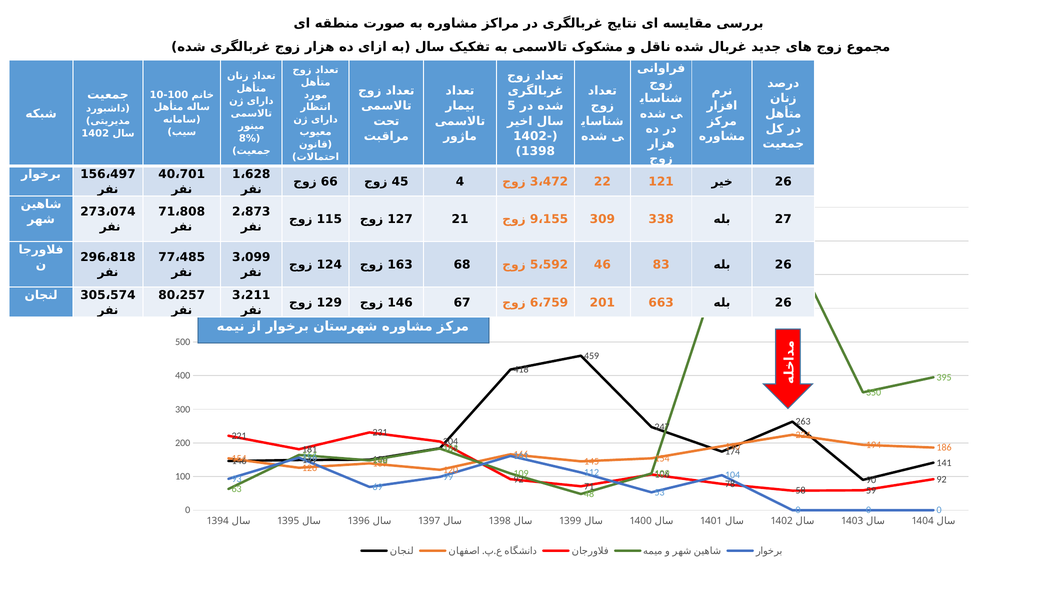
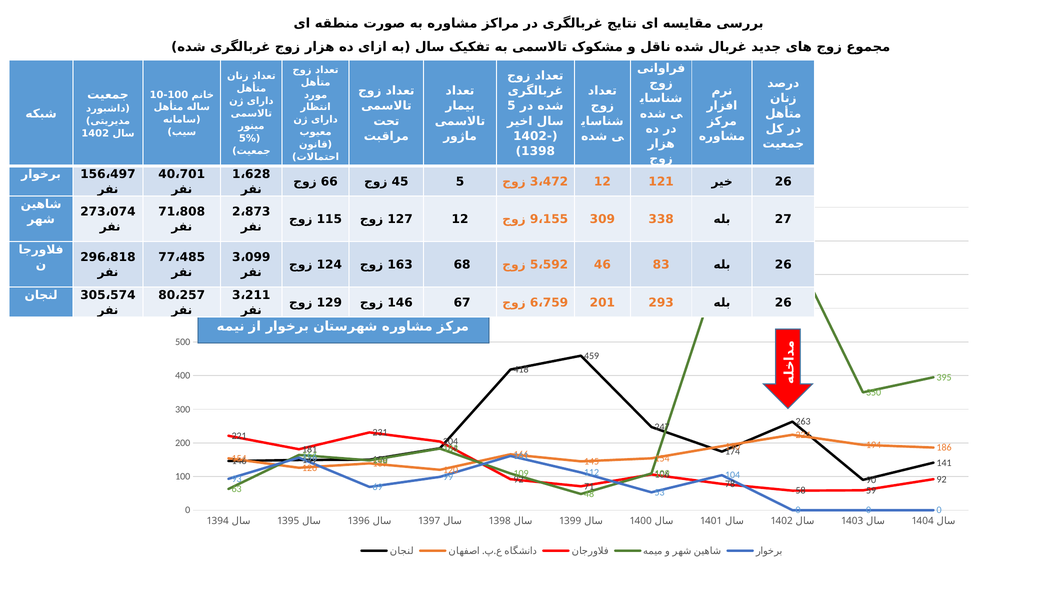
8%: 8% -> 5%
4 at (460, 182): 4 -> 5
22 at (602, 182): 22 -> 12
21 at (460, 219): 21 -> 12
663: 663 -> 293
